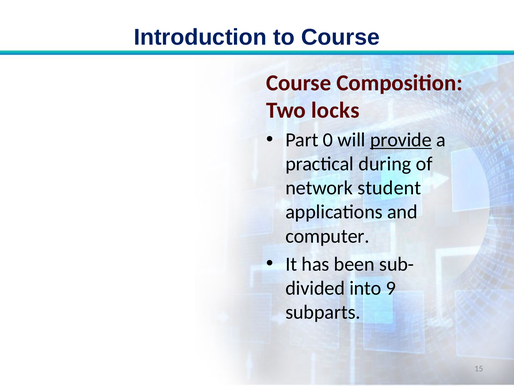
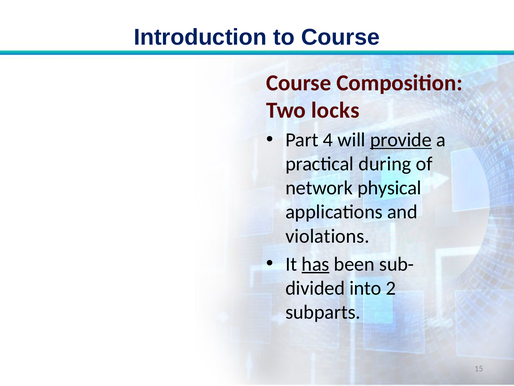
0: 0 -> 4
student: student -> physical
computer: computer -> violations
has underline: none -> present
9: 9 -> 2
